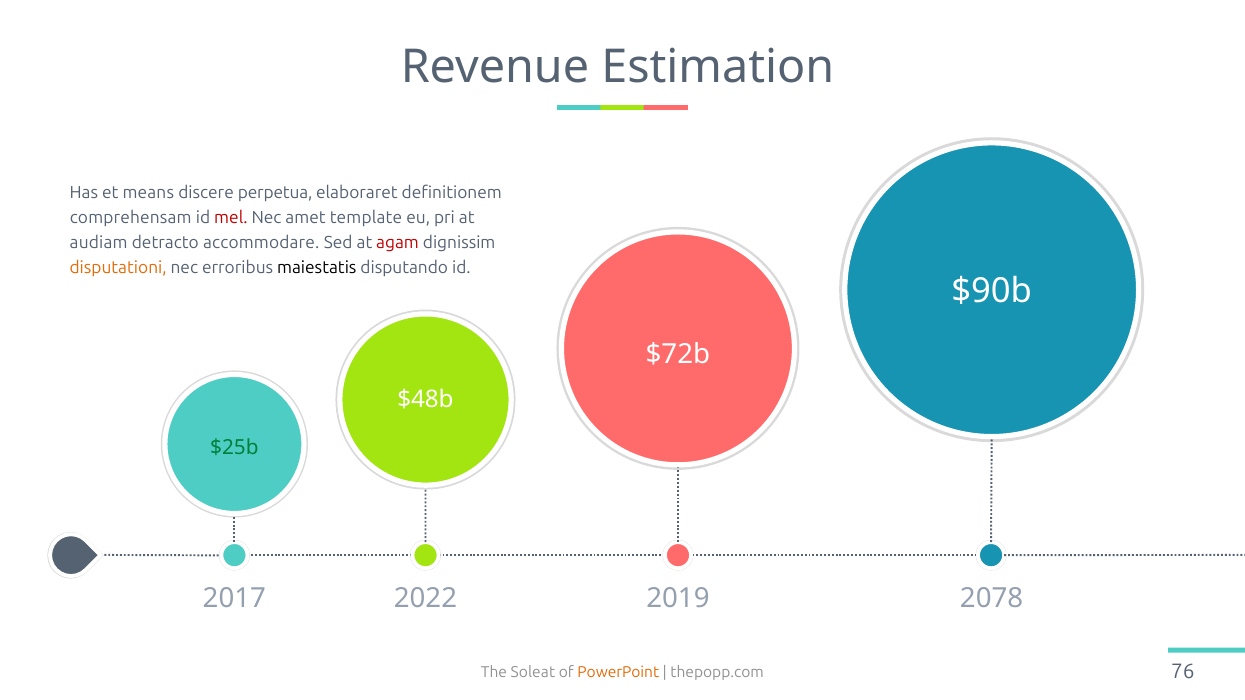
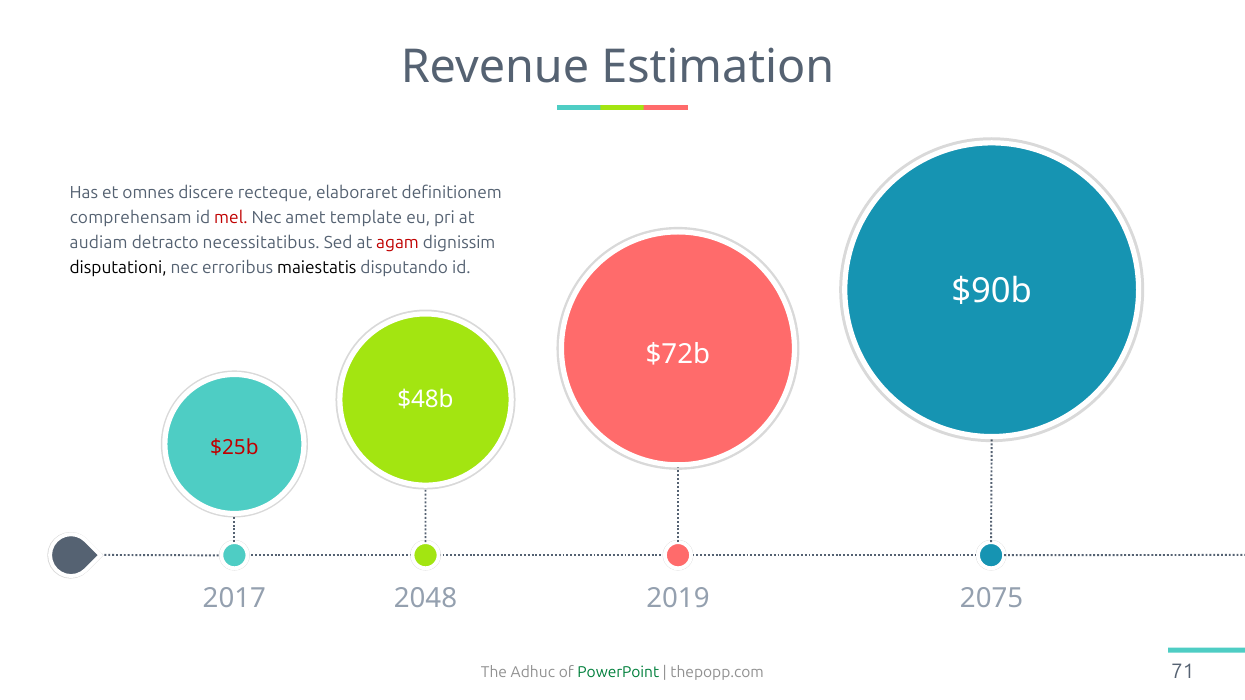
means: means -> omnes
perpetua: perpetua -> recteque
accommodare: accommodare -> necessitatibus
disputationi colour: orange -> black
$25b colour: green -> red
2022: 2022 -> 2048
2078: 2078 -> 2075
Soleat: Soleat -> Adhuc
PowerPoint colour: orange -> green
76: 76 -> 71
